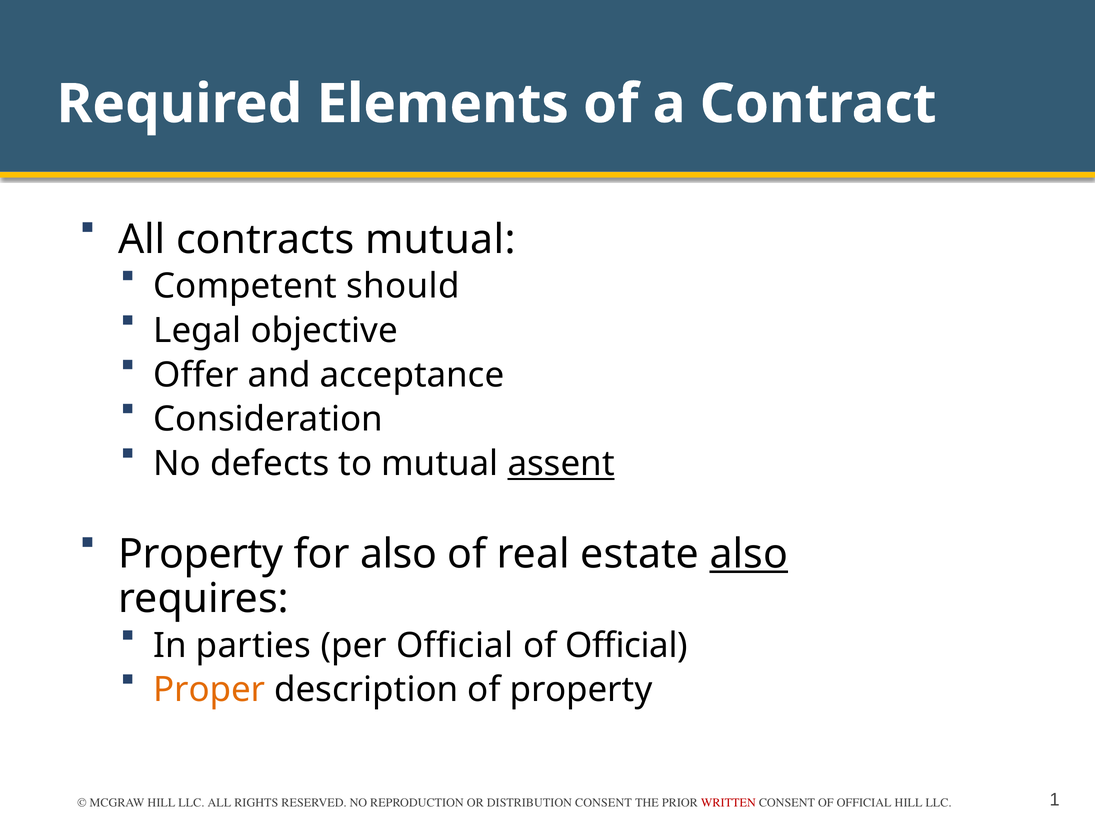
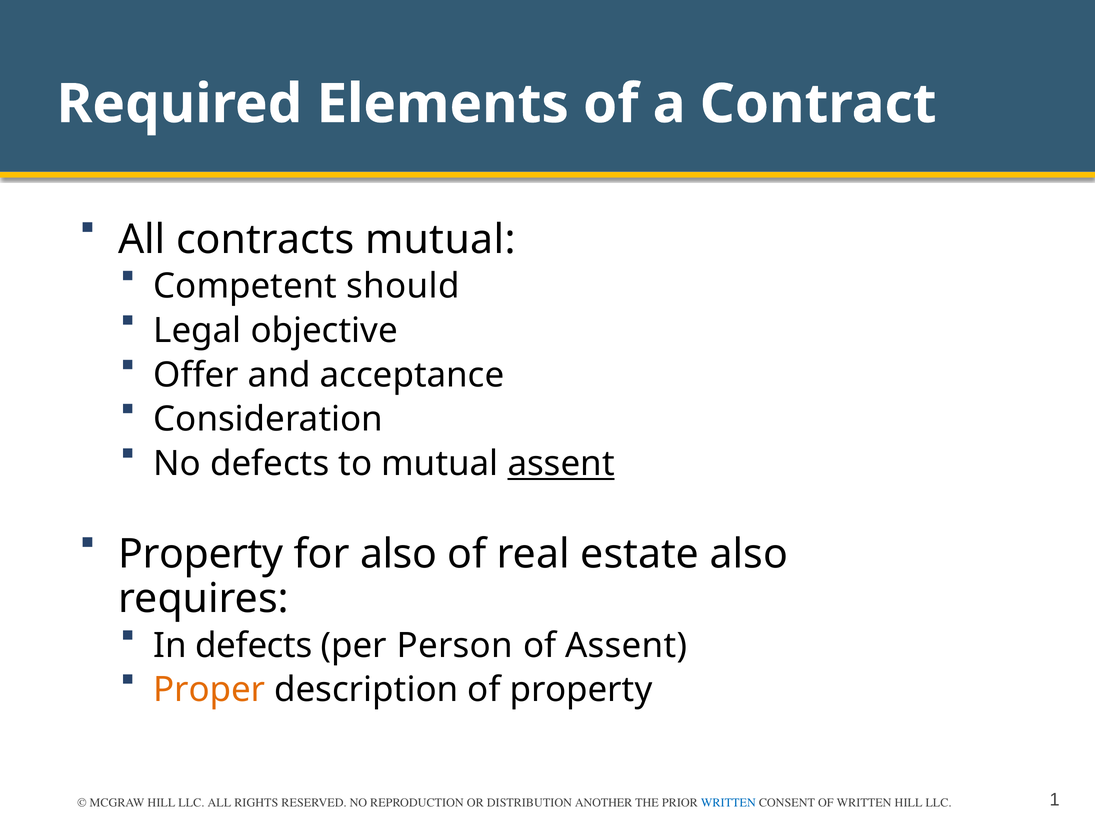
also at (749, 554) underline: present -> none
In parties: parties -> defects
per Official: Official -> Person
Official at (627, 645): Official -> Assent
DISTRIBUTION CONSENT: CONSENT -> ANOTHER
WRITTEN at (728, 802) colour: red -> blue
CONSENT OF OFFICIAL: OFFICIAL -> WRITTEN
